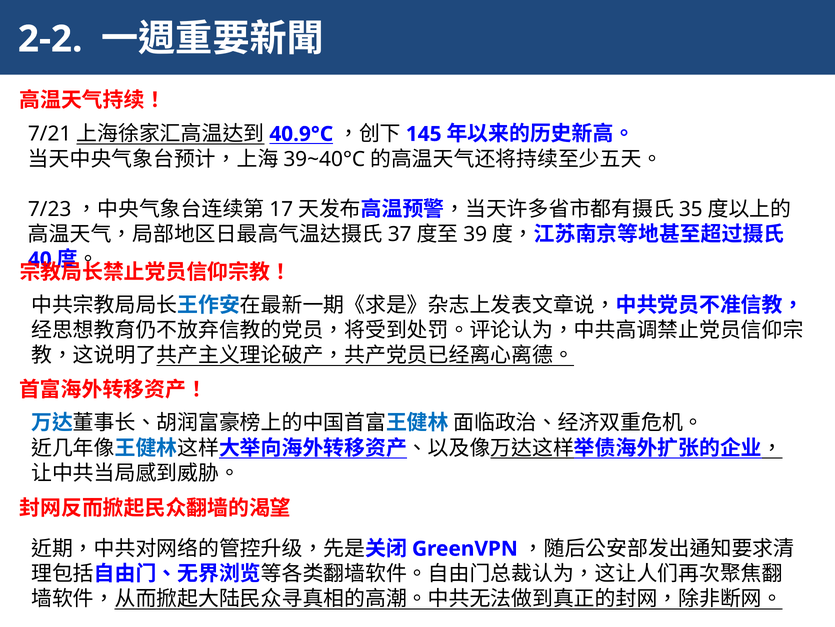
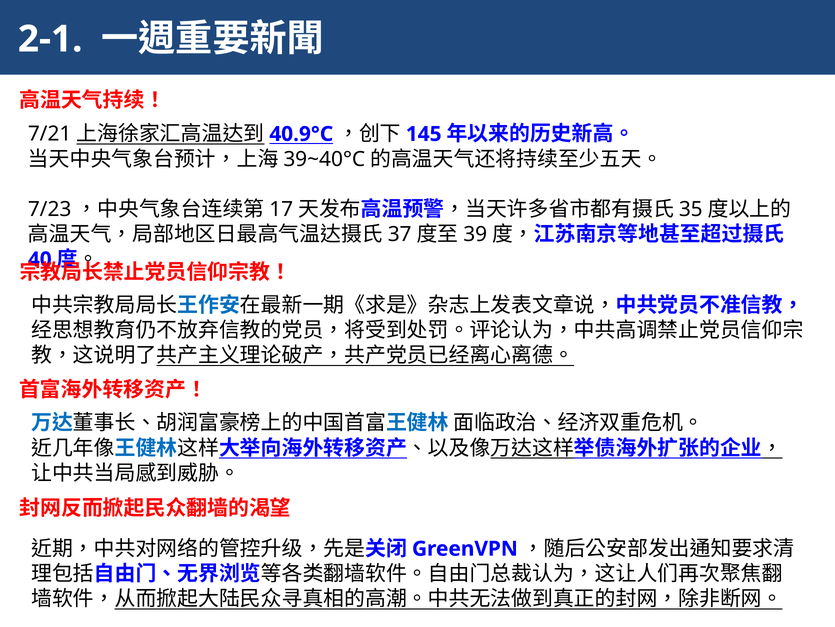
2-2: 2-2 -> 2-1
